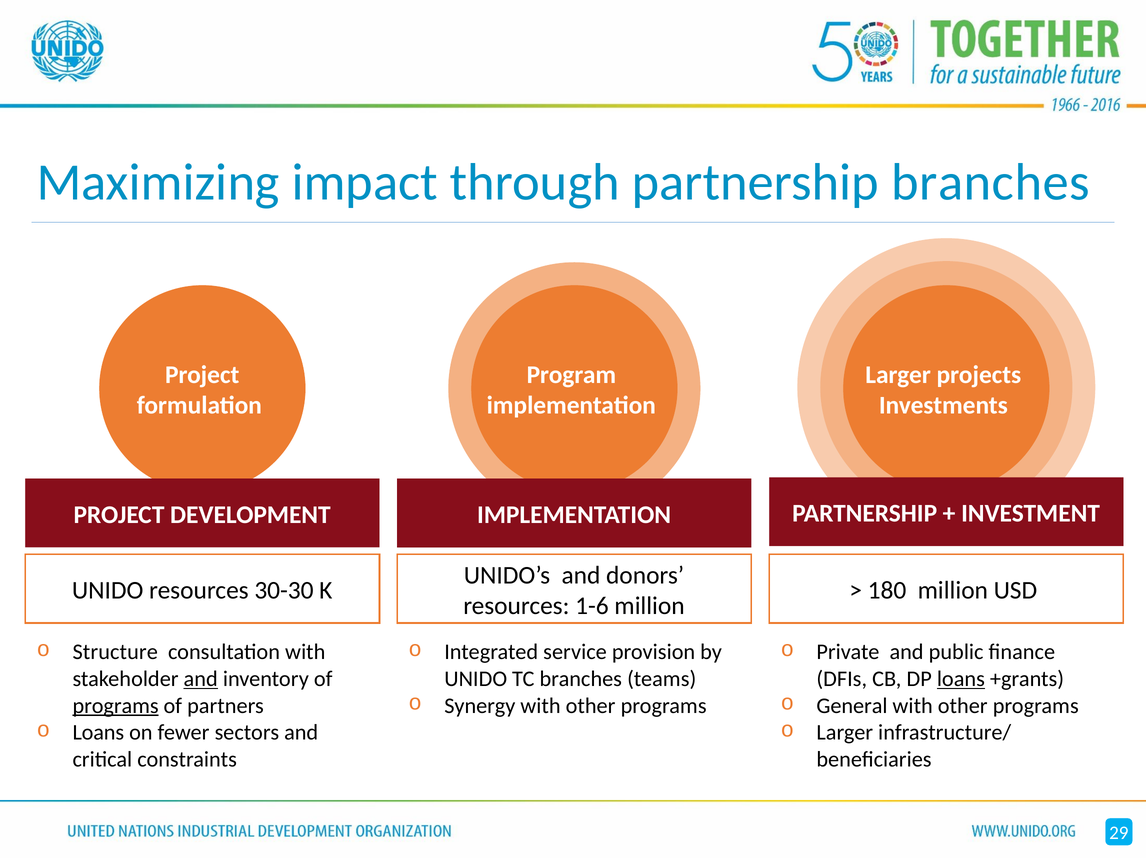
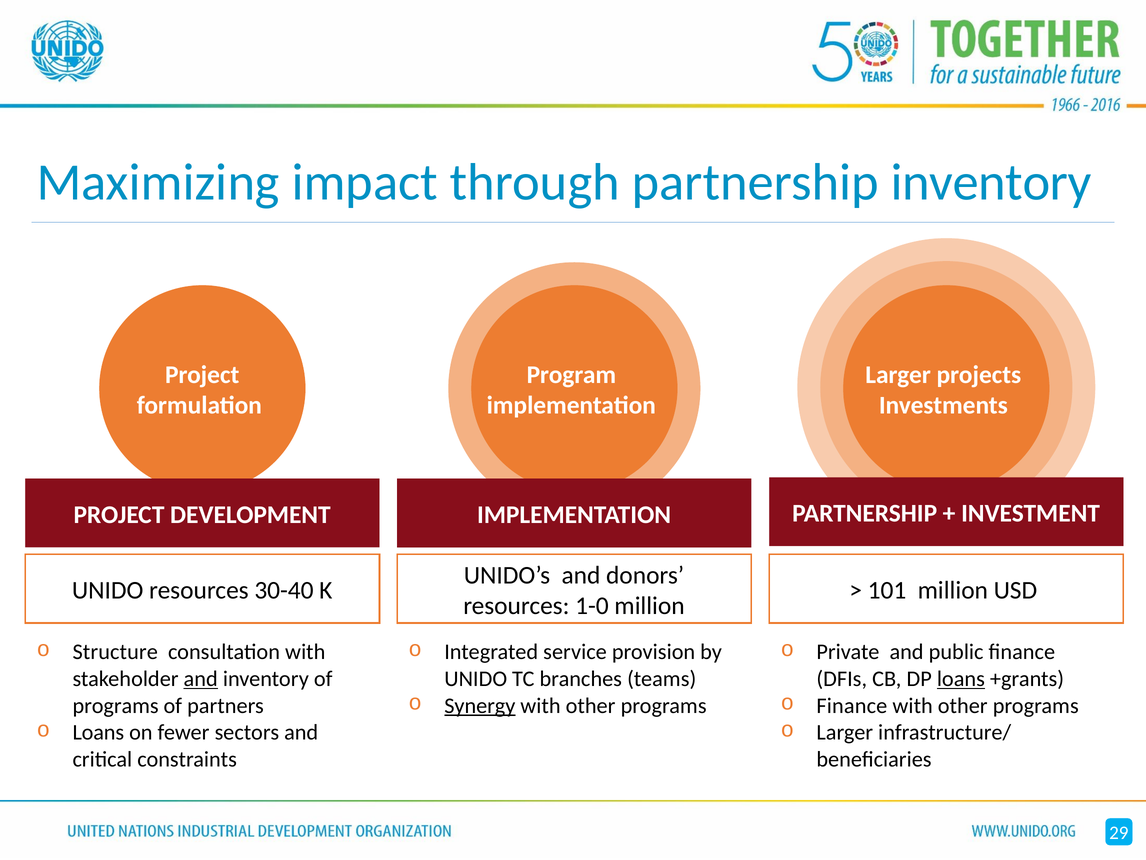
partnership branches: branches -> inventory
30-30: 30-30 -> 30-40
180: 180 -> 101
1-6: 1-6 -> 1-0
Synergy underline: none -> present
General at (852, 705): General -> Finance
programs at (116, 705) underline: present -> none
